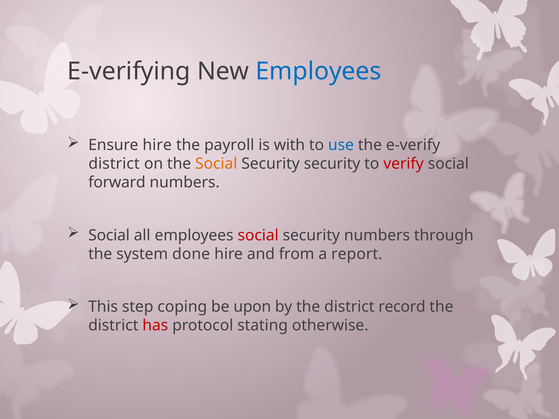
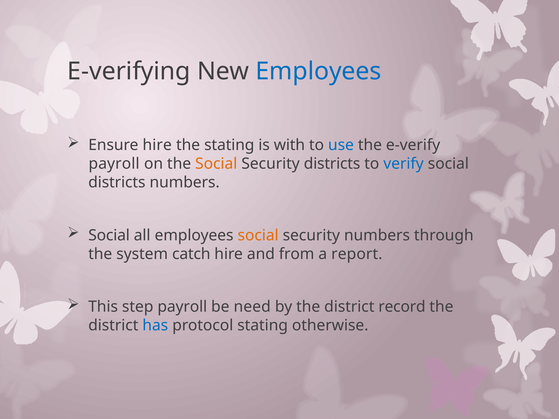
the payroll: payroll -> stating
district at (114, 164): district -> payroll
Security security: security -> districts
verify colour: red -> blue
forward at (117, 183): forward -> districts
social at (258, 235) colour: red -> orange
done: done -> catch
step coping: coping -> payroll
upon: upon -> need
has colour: red -> blue
